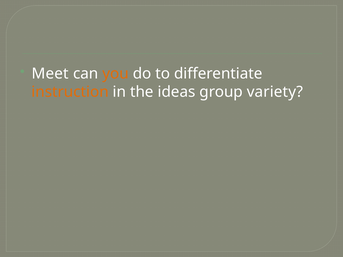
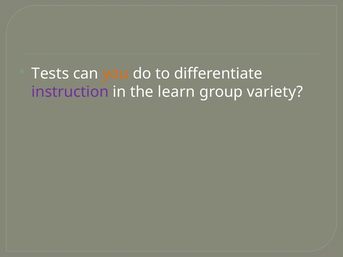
Meet: Meet -> Tests
instruction colour: orange -> purple
ideas: ideas -> learn
